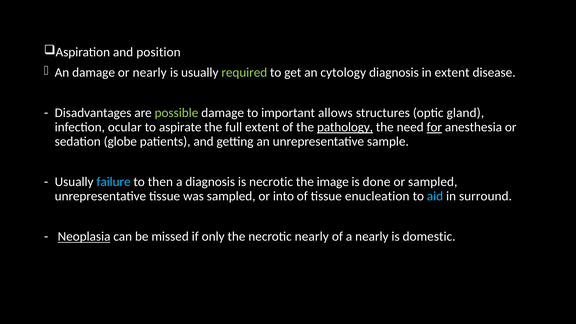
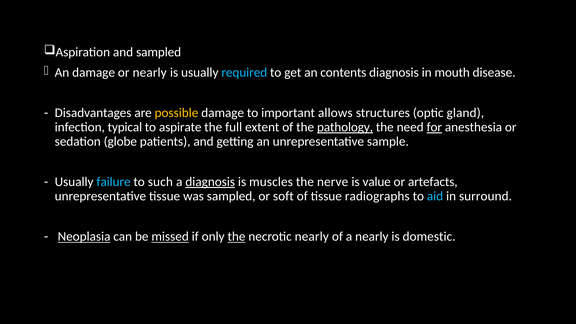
and position: position -> sampled
required colour: light green -> light blue
cytology: cytology -> contents
in extent: extent -> mouth
possible colour: light green -> yellow
ocular: ocular -> typical
then: then -> such
diagnosis at (210, 182) underline: none -> present
is necrotic: necrotic -> muscles
image: image -> nerve
done: done -> value
or sampled: sampled -> artefacts
into: into -> soft
enucleation: enucleation -> radiographs
missed underline: none -> present
the at (236, 237) underline: none -> present
